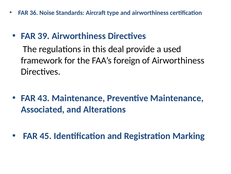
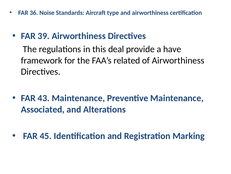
used: used -> have
foreign: foreign -> related
